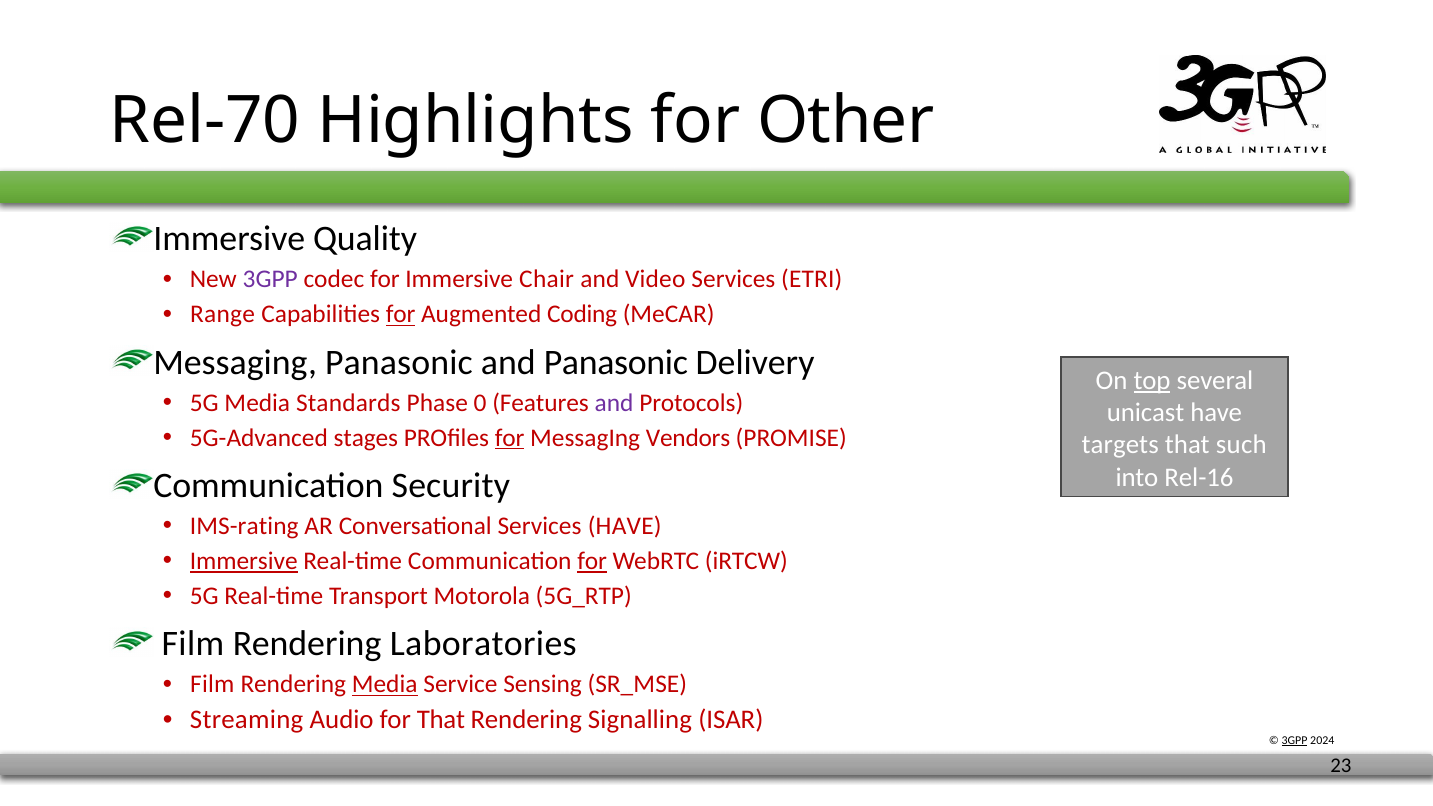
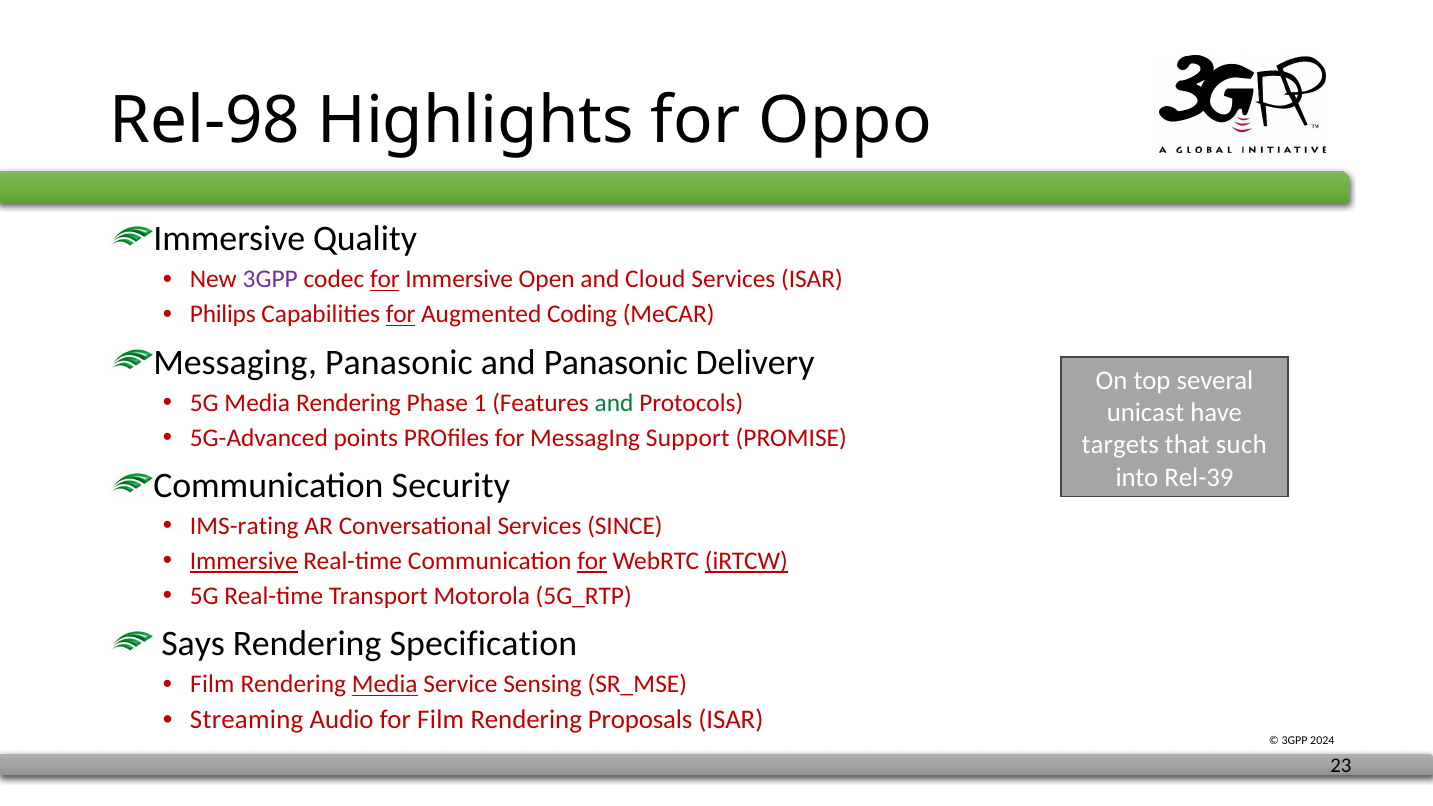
Rel-70: Rel-70 -> Rel-98
Other: Other -> Oppo
for at (385, 280) underline: none -> present
Chair: Chair -> Open
Video: Video -> Cloud
Services ETRI: ETRI -> ISAR
Range: Range -> Philips
top underline: present -> none
Media Standards: Standards -> Rendering
0: 0 -> 1
and at (614, 403) colour: purple -> green
stages: stages -> points
for at (510, 438) underline: present -> none
Vendors: Vendors -> Support
Rel-16: Rel-16 -> Rel-39
Services HAVE: HAVE -> SINCE
iRTCW underline: none -> present
Film at (193, 644): Film -> Says
Laboratories: Laboratories -> Specification
for That: That -> Film
Signalling: Signalling -> Proposals
3GPP at (1295, 741) underline: present -> none
